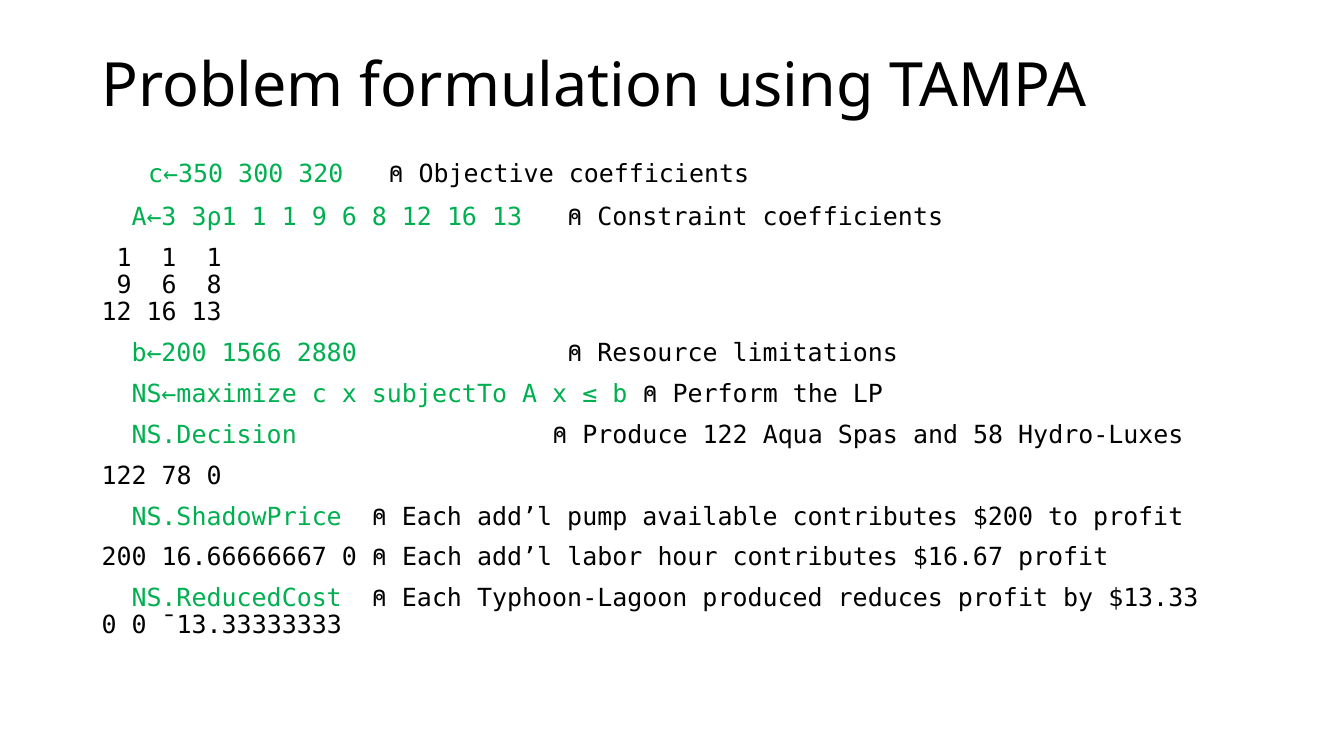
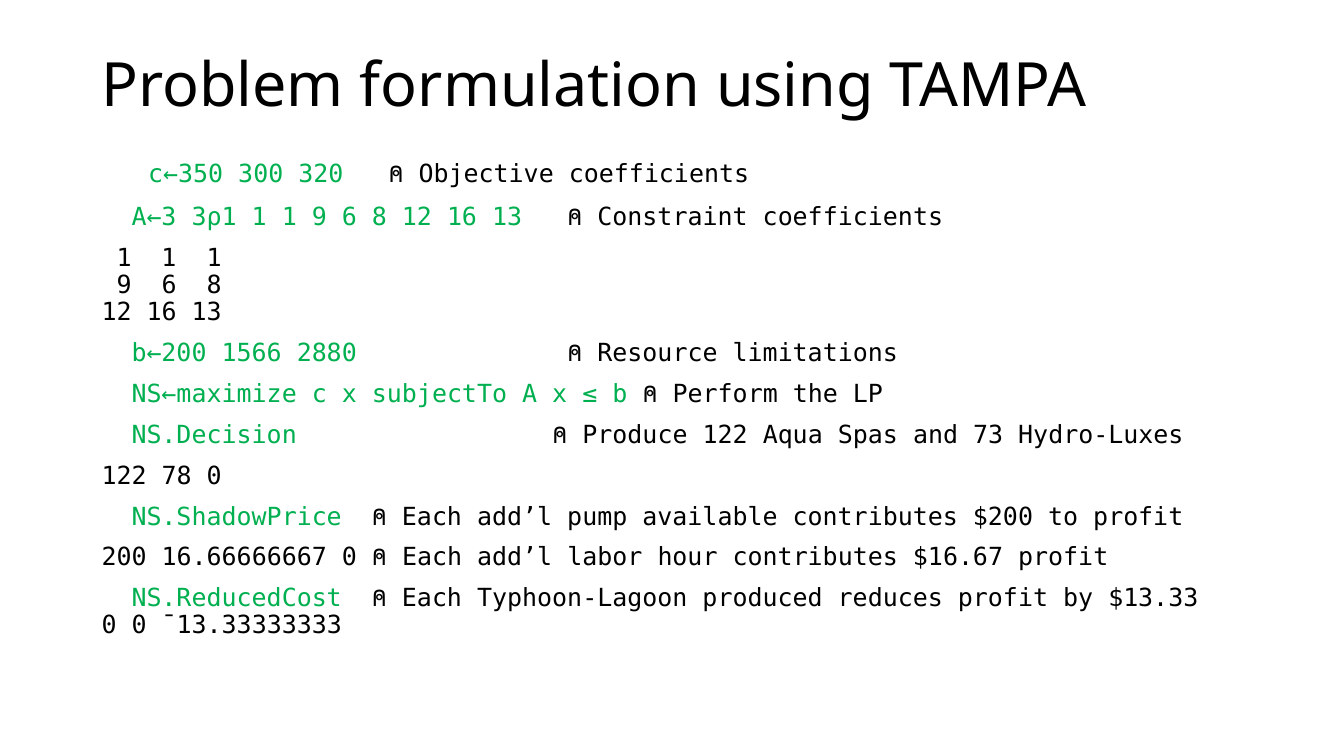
58: 58 -> 73
